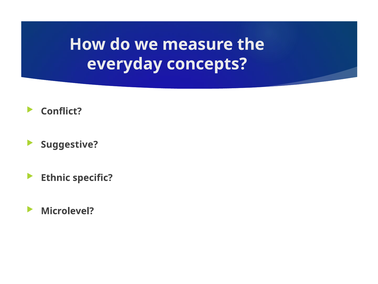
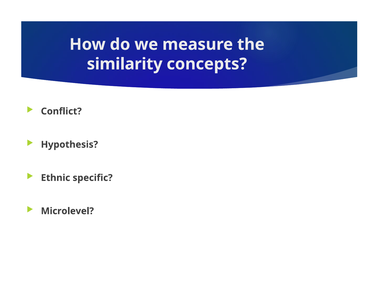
everyday: everyday -> similarity
Suggestive: Suggestive -> Hypothesis
